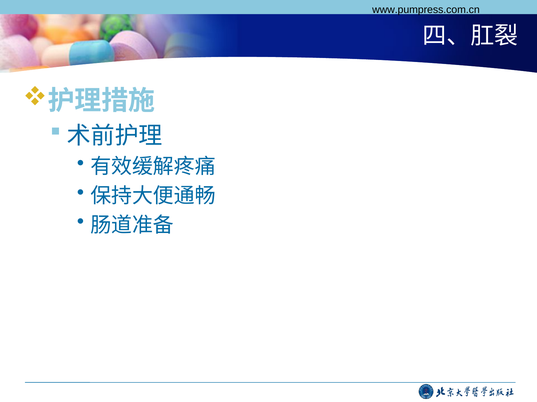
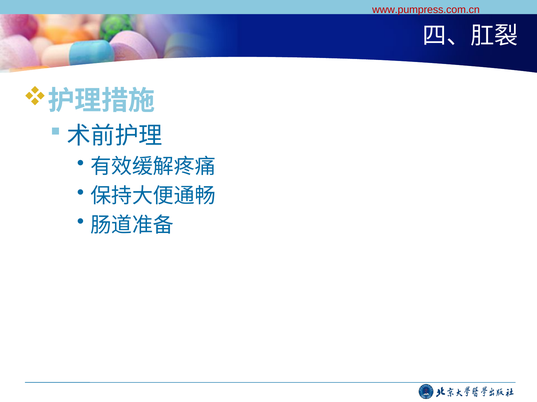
www.pumpress.com.cn colour: black -> red
